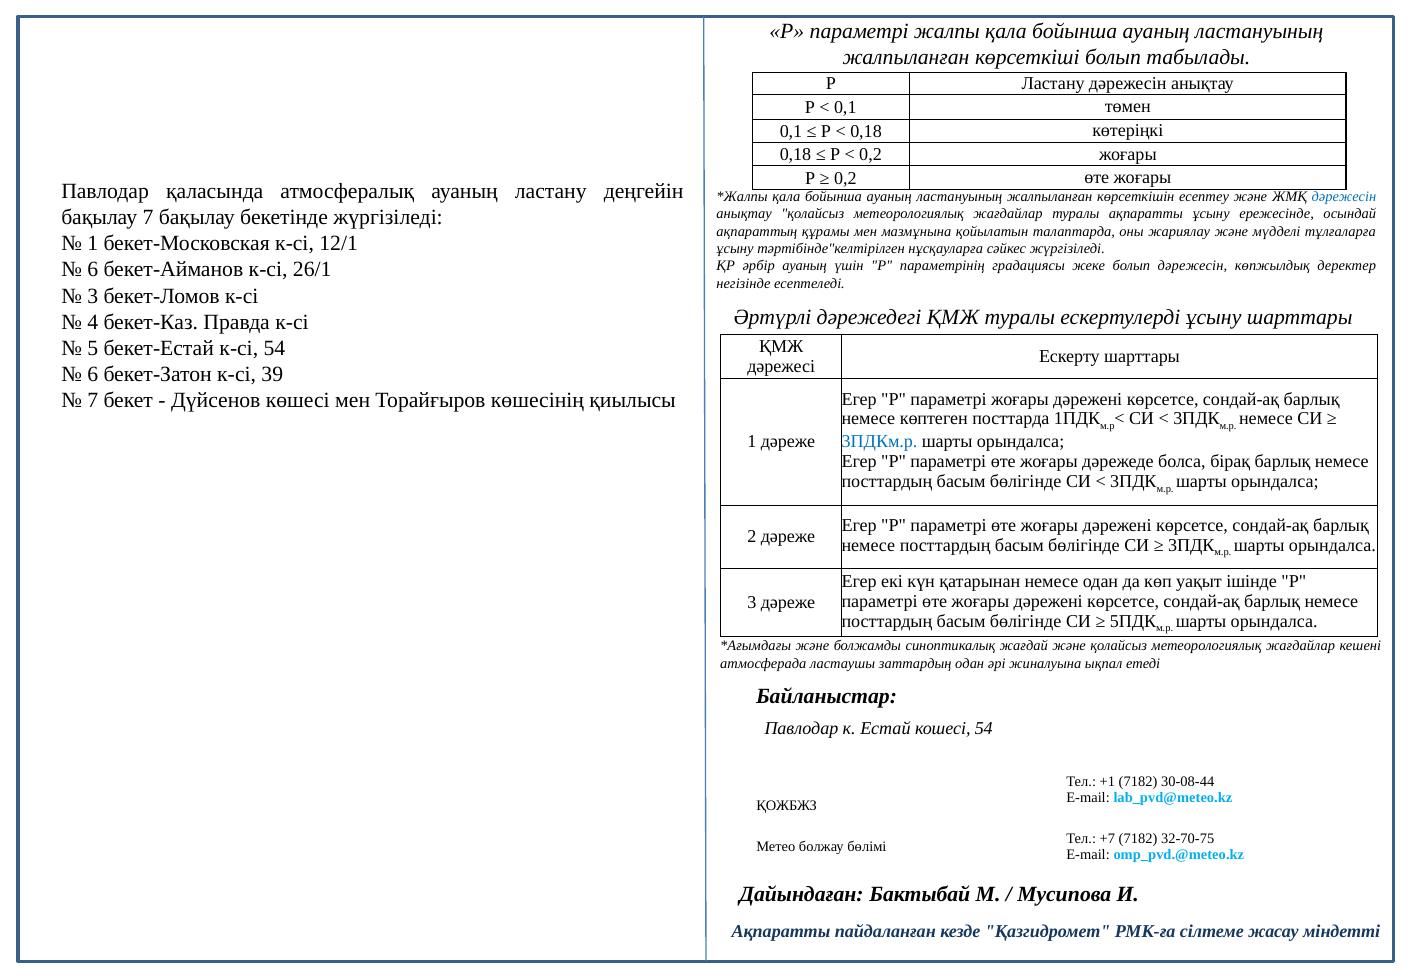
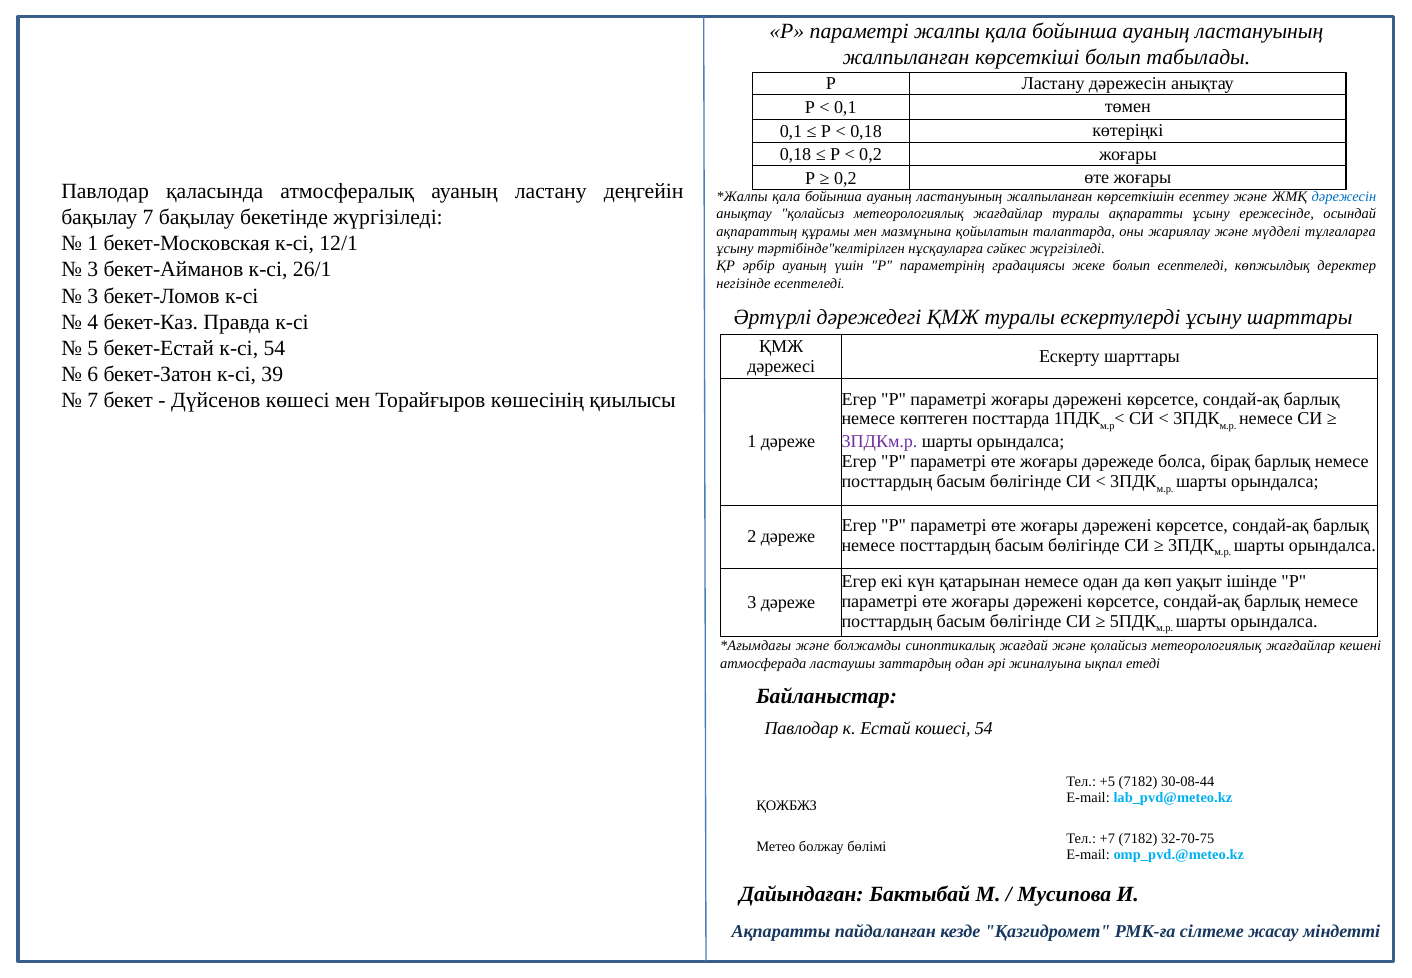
болып дәрежесін: дәрежесін -> есептеледі
6 at (93, 270): 6 -> 3
3ПДКм.р colour: blue -> purple
+1: +1 -> +5
